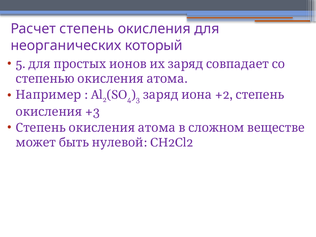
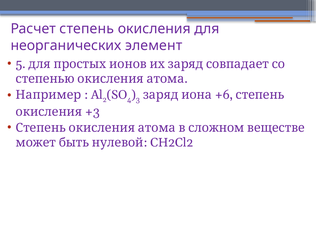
который: который -> элемент
+2: +2 -> +6
